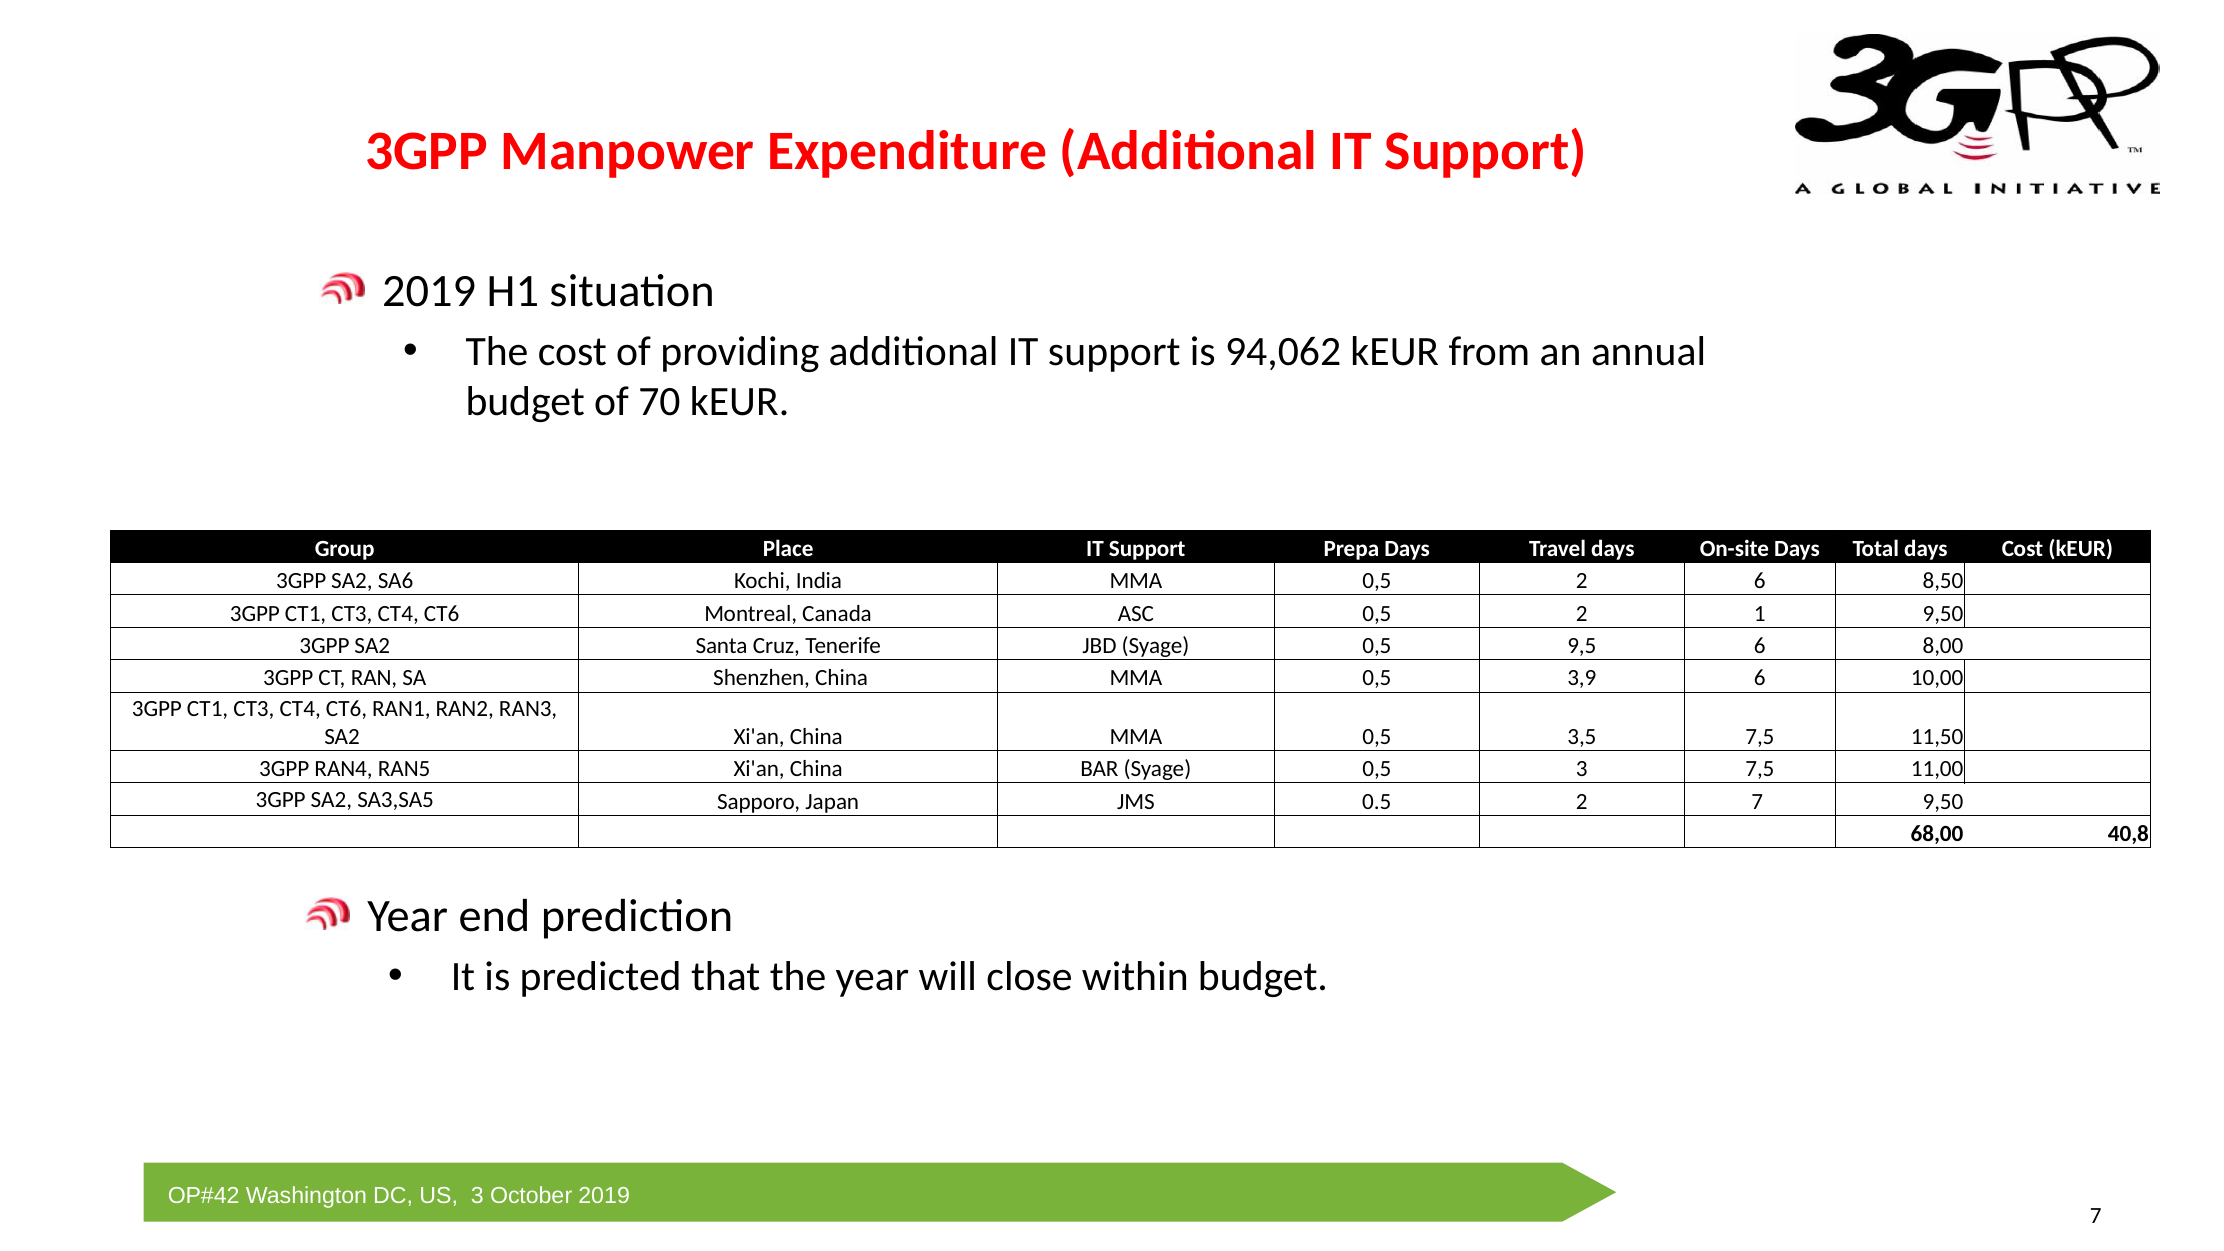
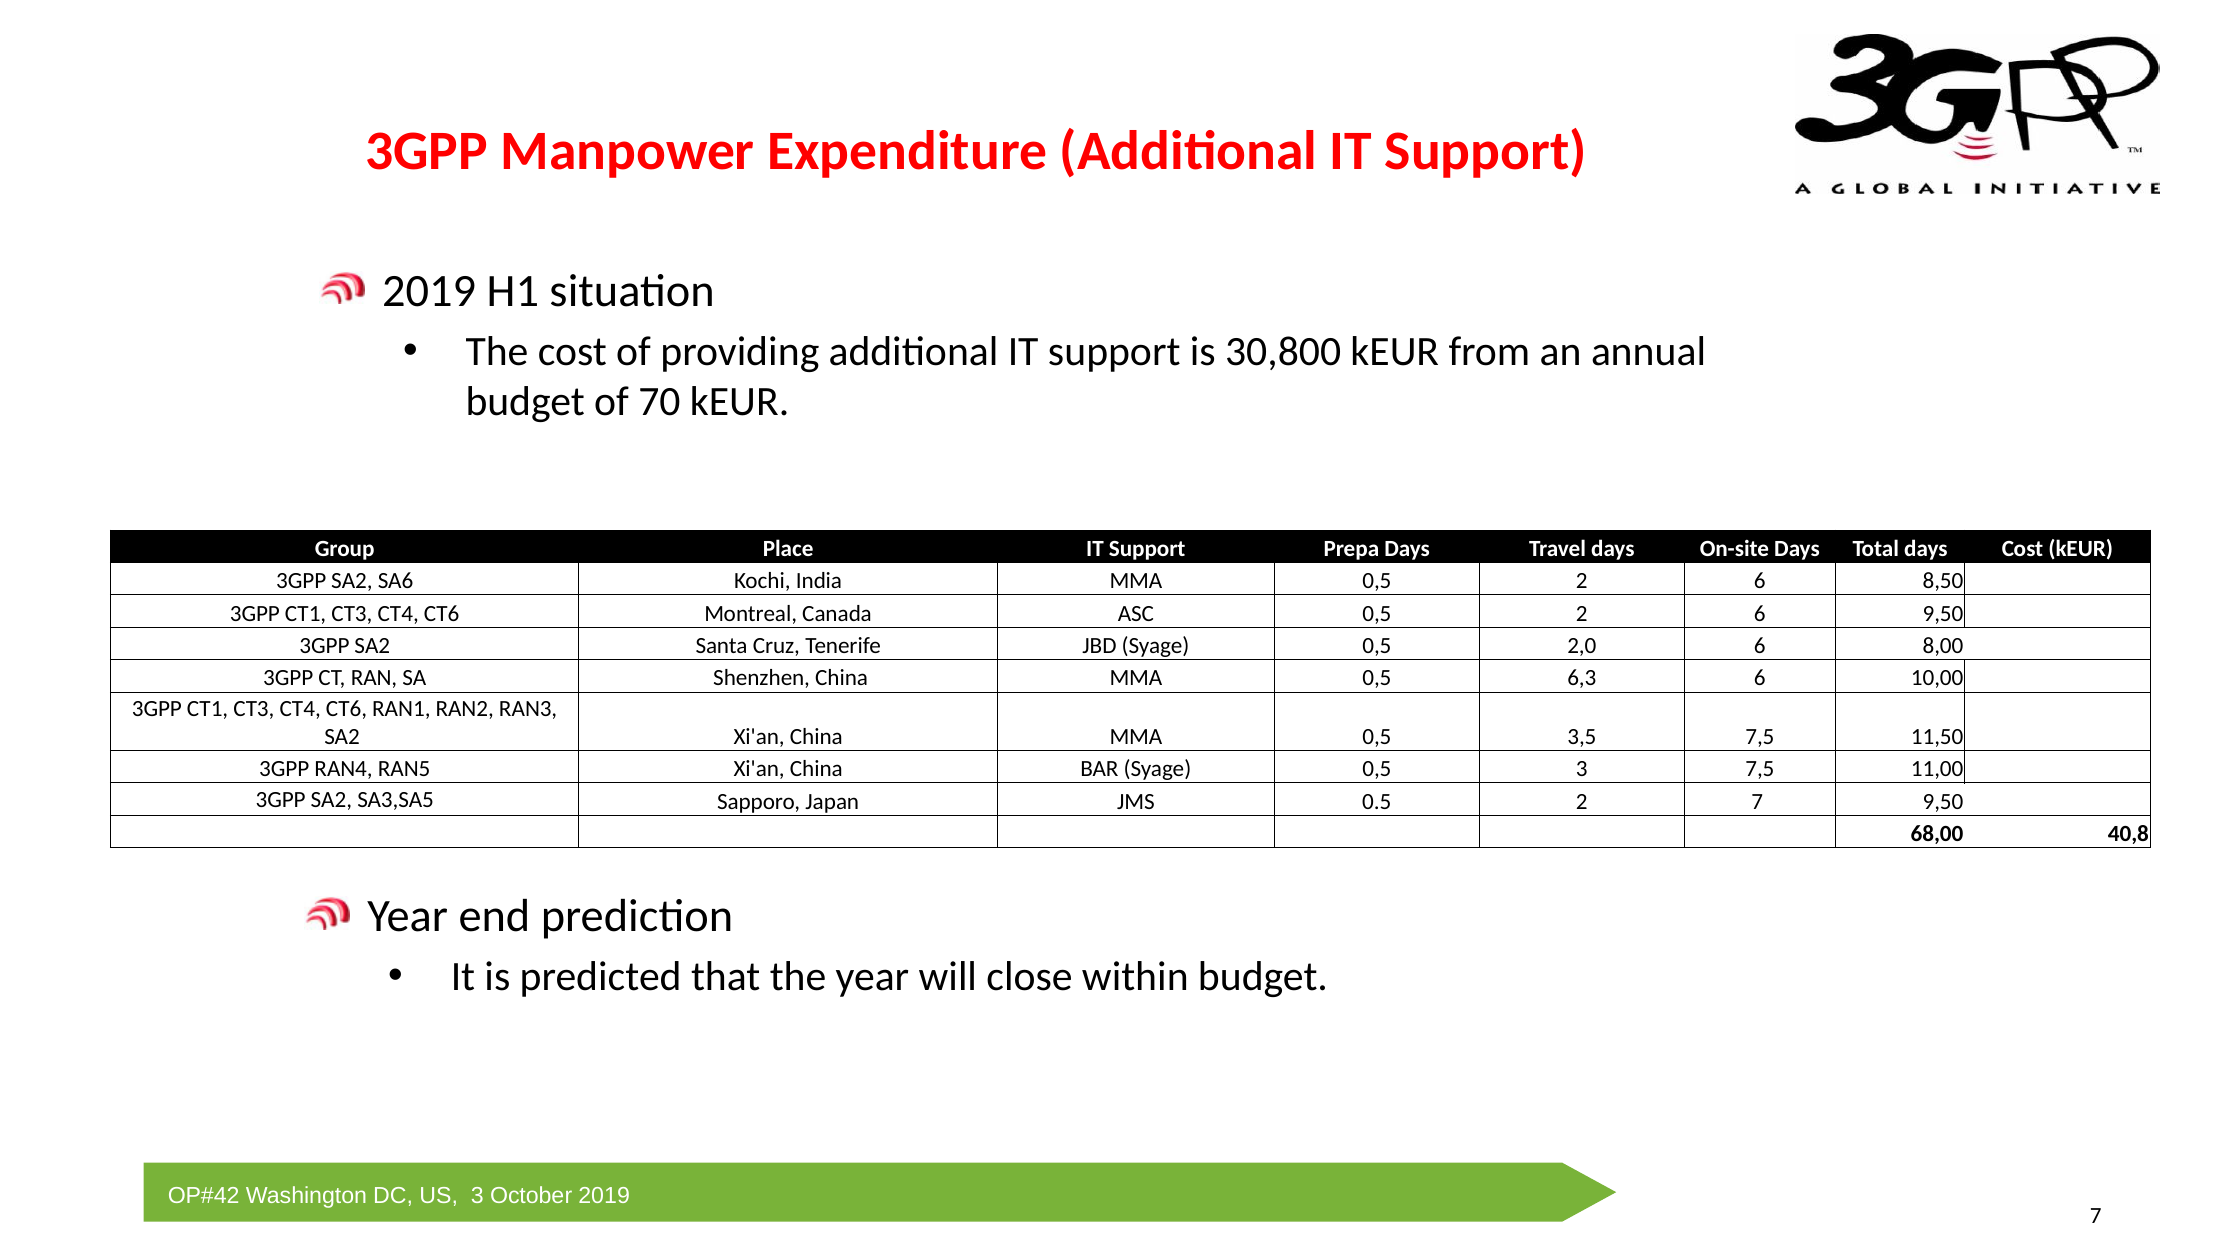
94,062: 94,062 -> 30,800
ASC 0,5 2 1: 1 -> 6
9,5: 9,5 -> 2,0
3,9: 3,9 -> 6,3
